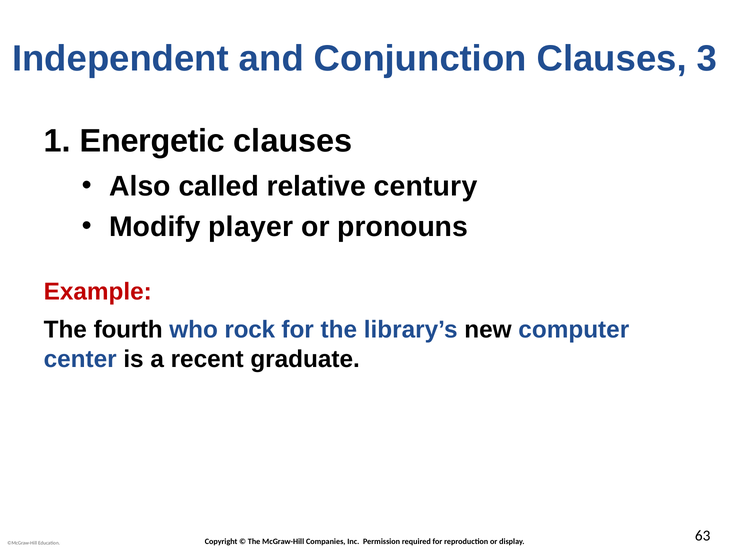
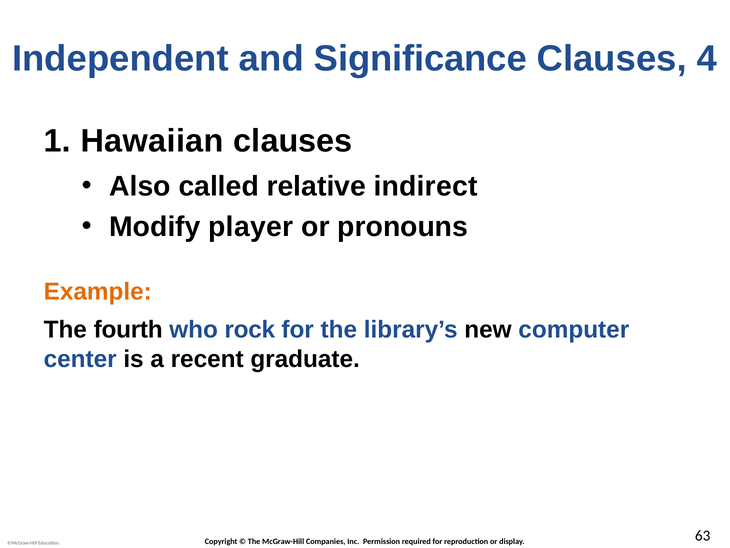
Conjunction: Conjunction -> Significance
3: 3 -> 4
Energetic: Energetic -> Hawaiian
century: century -> indirect
Example colour: red -> orange
